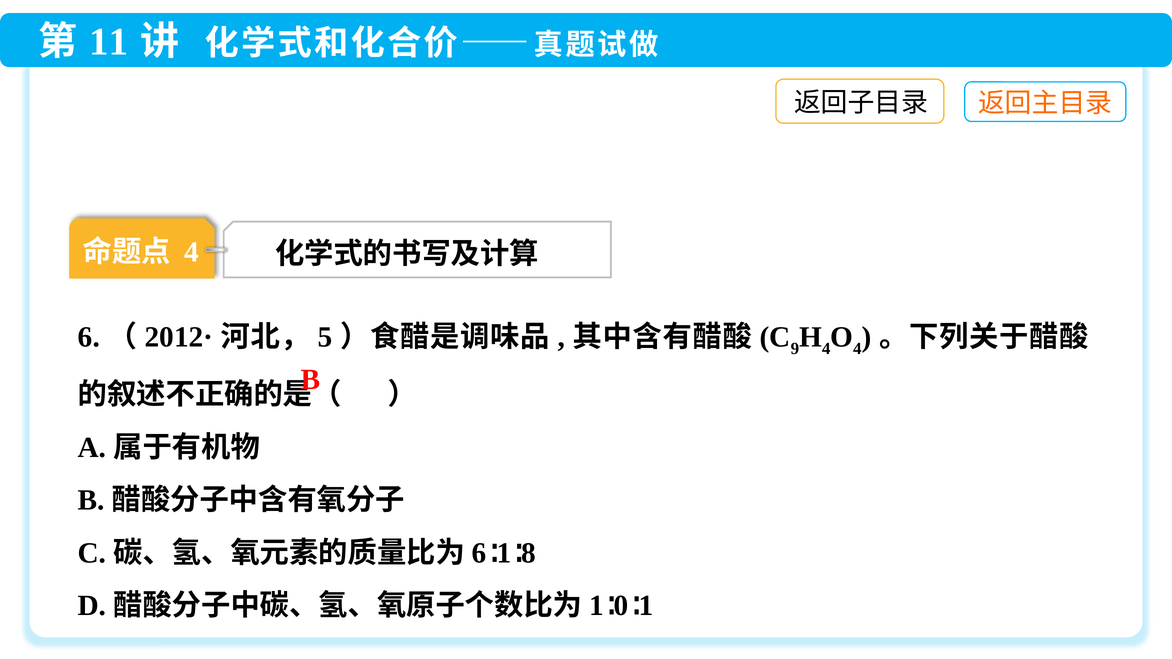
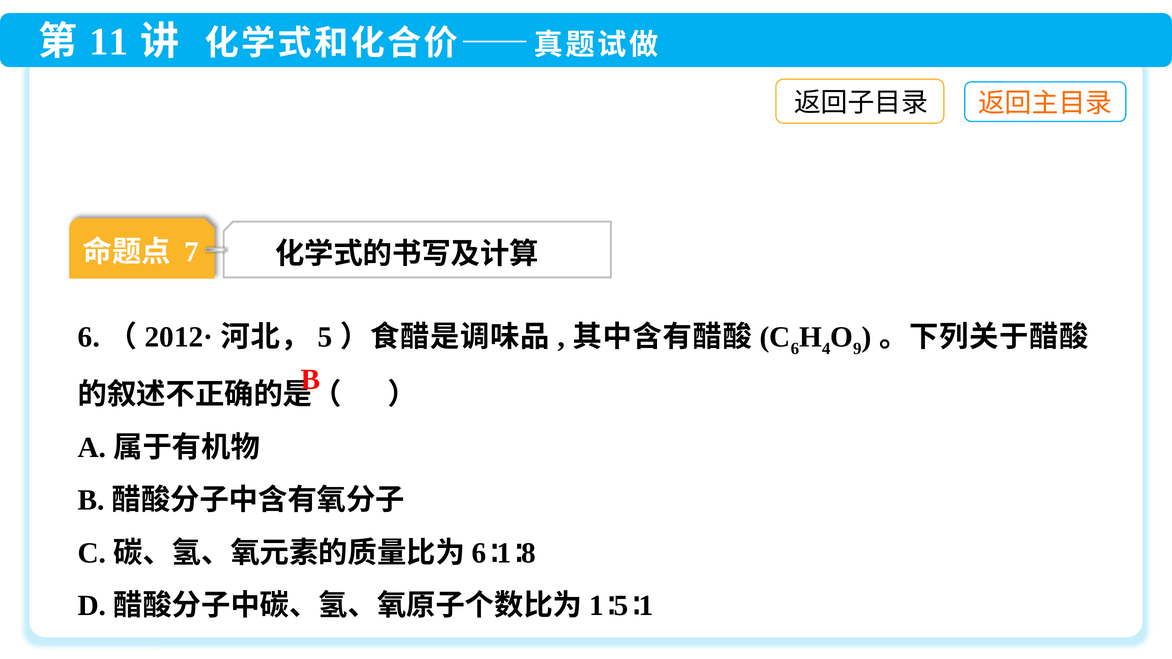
4 at (192, 252): 4 -> 7
9 at (795, 349): 9 -> 6
4 at (857, 349): 4 -> 9
0 at (621, 606): 0 -> 5
